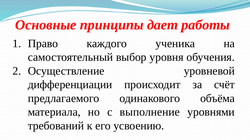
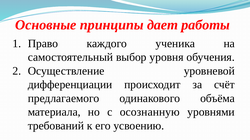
выполнение: выполнение -> осознанную
